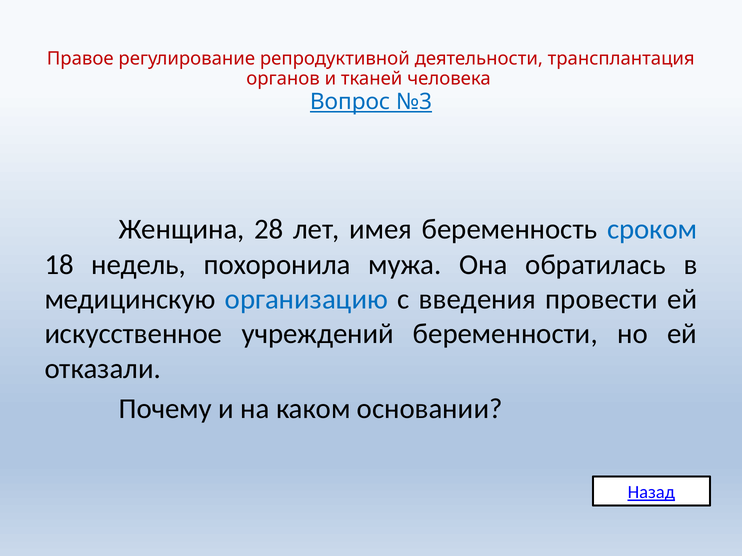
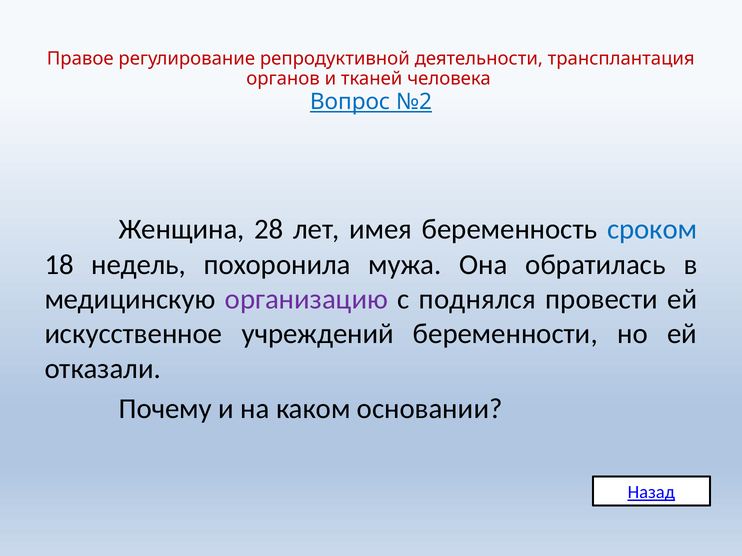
№3: №3 -> №2
организацию colour: blue -> purple
введения: введения -> поднялся
